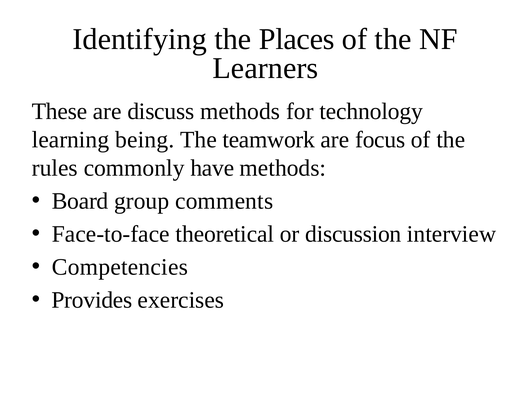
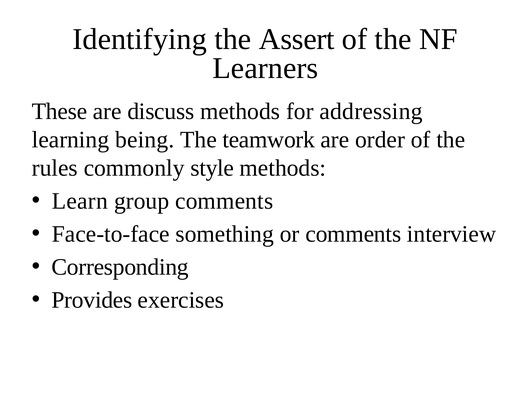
Places: Places -> Assert
technology: technology -> addressing
focus: focus -> order
have: have -> style
Board: Board -> Learn
theoretical: theoretical -> something
or discussion: discussion -> comments
Competencies: Competencies -> Corresponding
